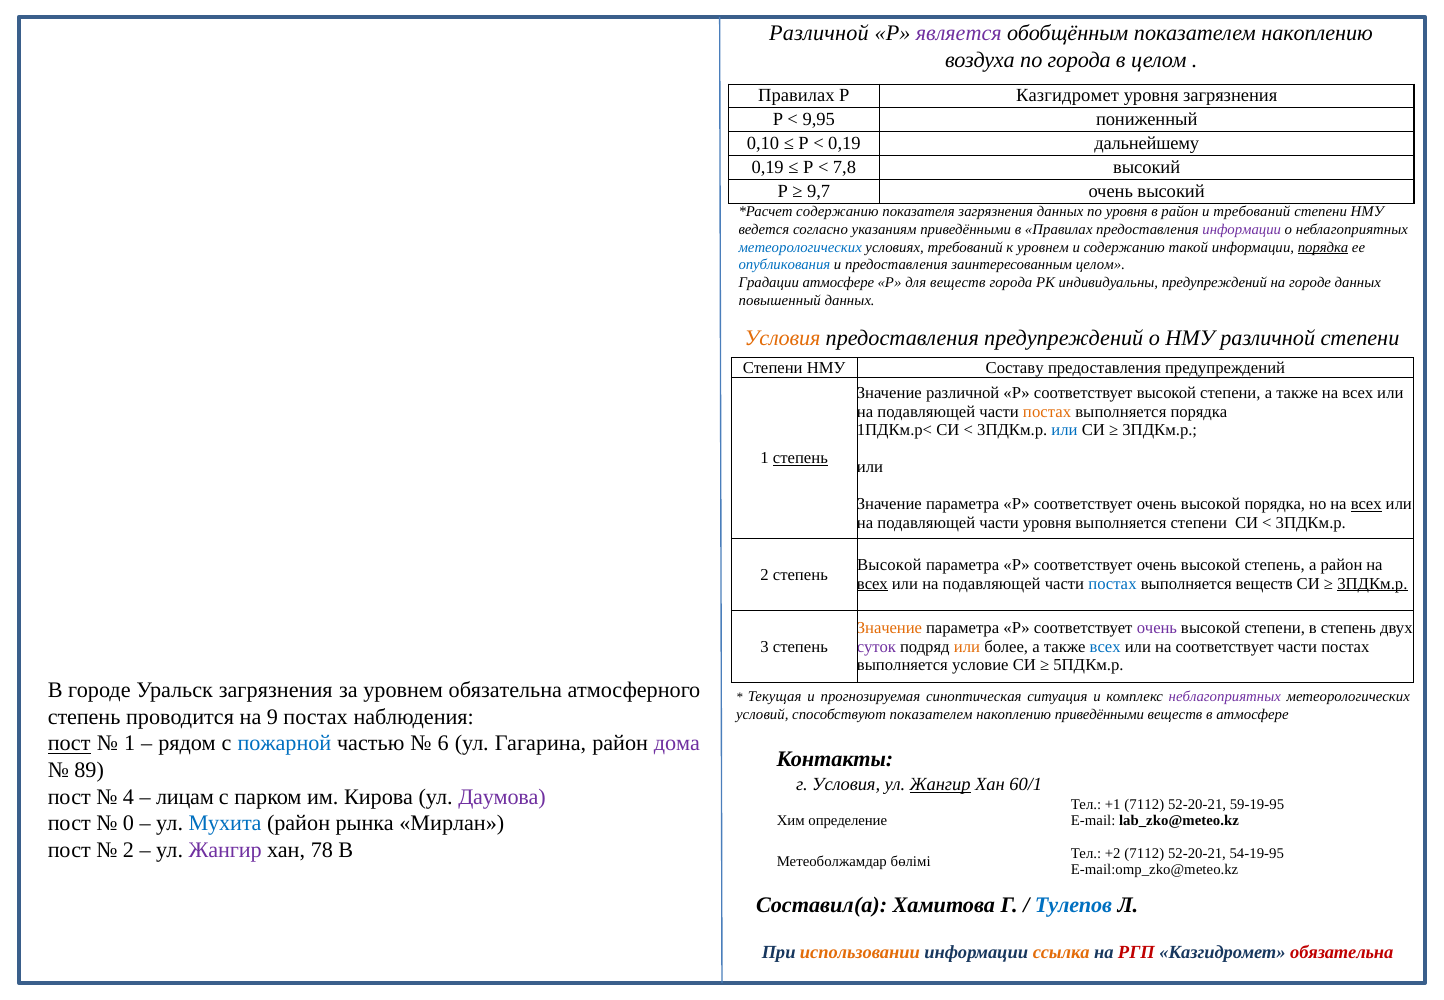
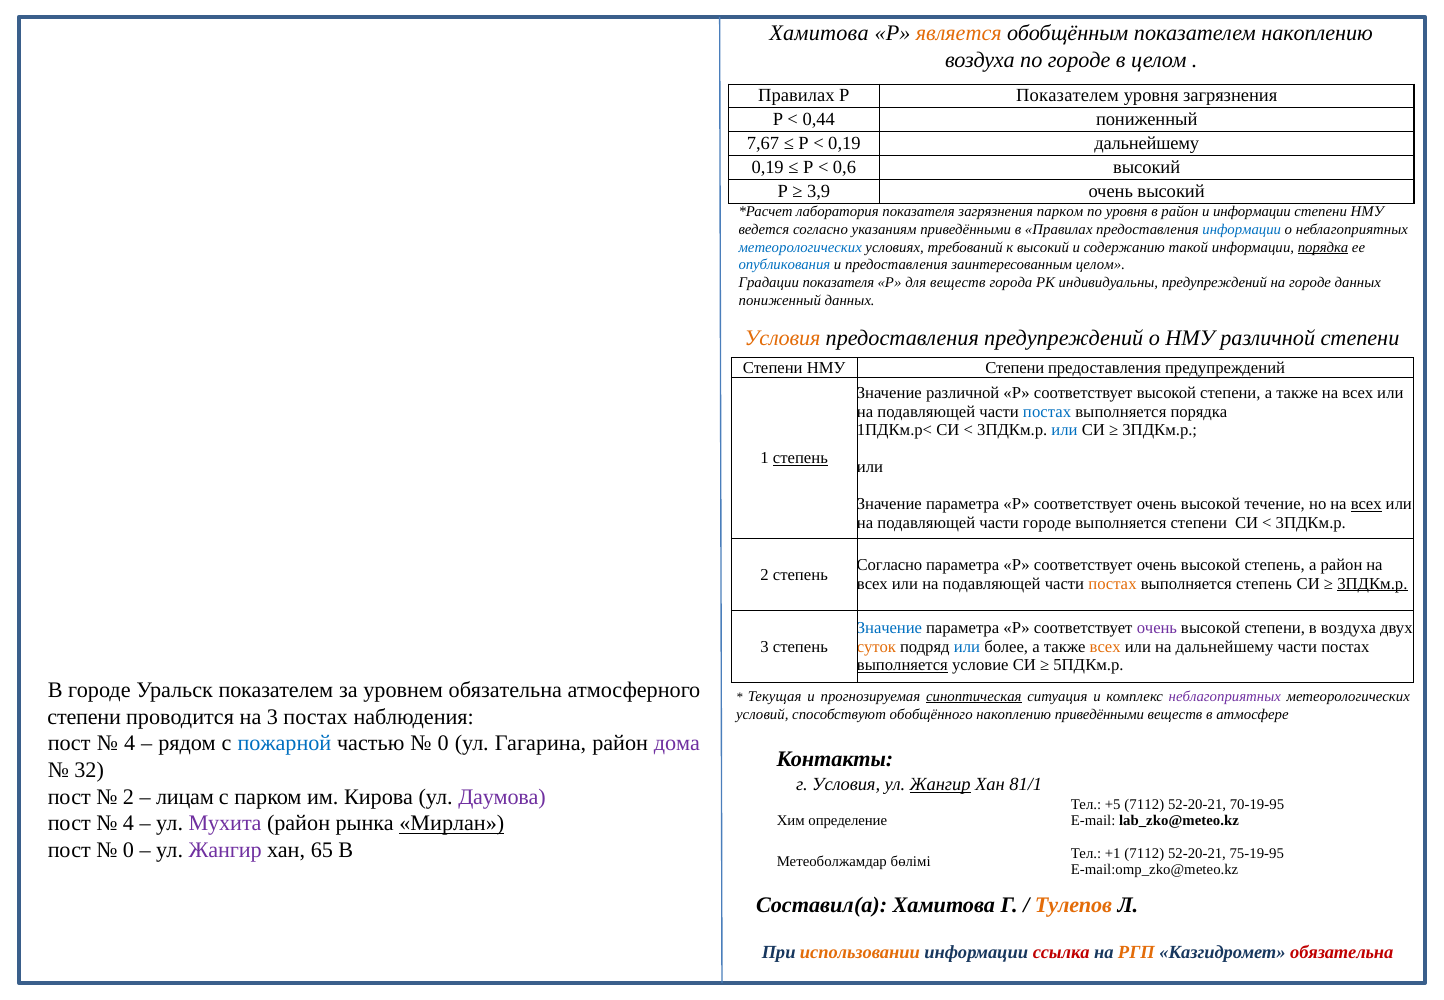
Различной at (819, 33): Различной -> Хамитова
является colour: purple -> orange
по города: города -> городе
Р Казгидромет: Казгидромет -> Показателем
9,95: 9,95 -> 0,44
0,10: 0,10 -> 7,67
7,8: 7,8 -> 0,6
9,7: 9,7 -> 3,9
содержанию at (837, 212): содержанию -> лаборатория
загрязнения данных: данных -> парком
и требований: требований -> информации
информации at (1242, 229) colour: purple -> blue
к уровнем: уровнем -> высокий
Градации атмосфере: атмосфере -> показателя
повышенный at (780, 300): повышенный -> пониженный
НМУ Составу: Составу -> Степени
постах at (1047, 412) colour: orange -> blue
высокой порядка: порядка -> течение
части уровня: уровня -> городе
Высокой at (889, 565): Высокой -> Согласно
всех at (872, 584) underline: present -> none
постах at (1112, 584) colour: blue -> orange
выполняется веществ: веществ -> степень
Значение at (889, 628) colour: orange -> blue
в степень: степень -> воздуха
суток colour: purple -> orange
или at (967, 647) colour: orange -> blue
всех at (1105, 647) colour: blue -> orange
на соответствует: соответствует -> дальнейшему
выполняется at (902, 665) underline: none -> present
Уральск загрязнения: загрязнения -> показателем
синоптическая underline: none -> present
степень at (84, 717): степень -> степени
на 9: 9 -> 3
способствуют показателем: показателем -> обобщённого
пост at (69, 743) underline: present -> none
1 at (130, 743): 1 -> 4
6 at (443, 743): 6 -> 0
89: 89 -> 32
60/1: 60/1 -> 81/1
4 at (128, 797): 4 -> 2
+1: +1 -> +5
59-19-95: 59-19-95 -> 70-19-95
0 at (128, 823): 0 -> 4
Мухита colour: blue -> purple
Мирлан underline: none -> present
2 at (128, 850): 2 -> 0
78: 78 -> 65
+2: +2 -> +1
54-19-95: 54-19-95 -> 75-19-95
Тулепов colour: blue -> orange
ссылка colour: orange -> red
РГП colour: red -> orange
